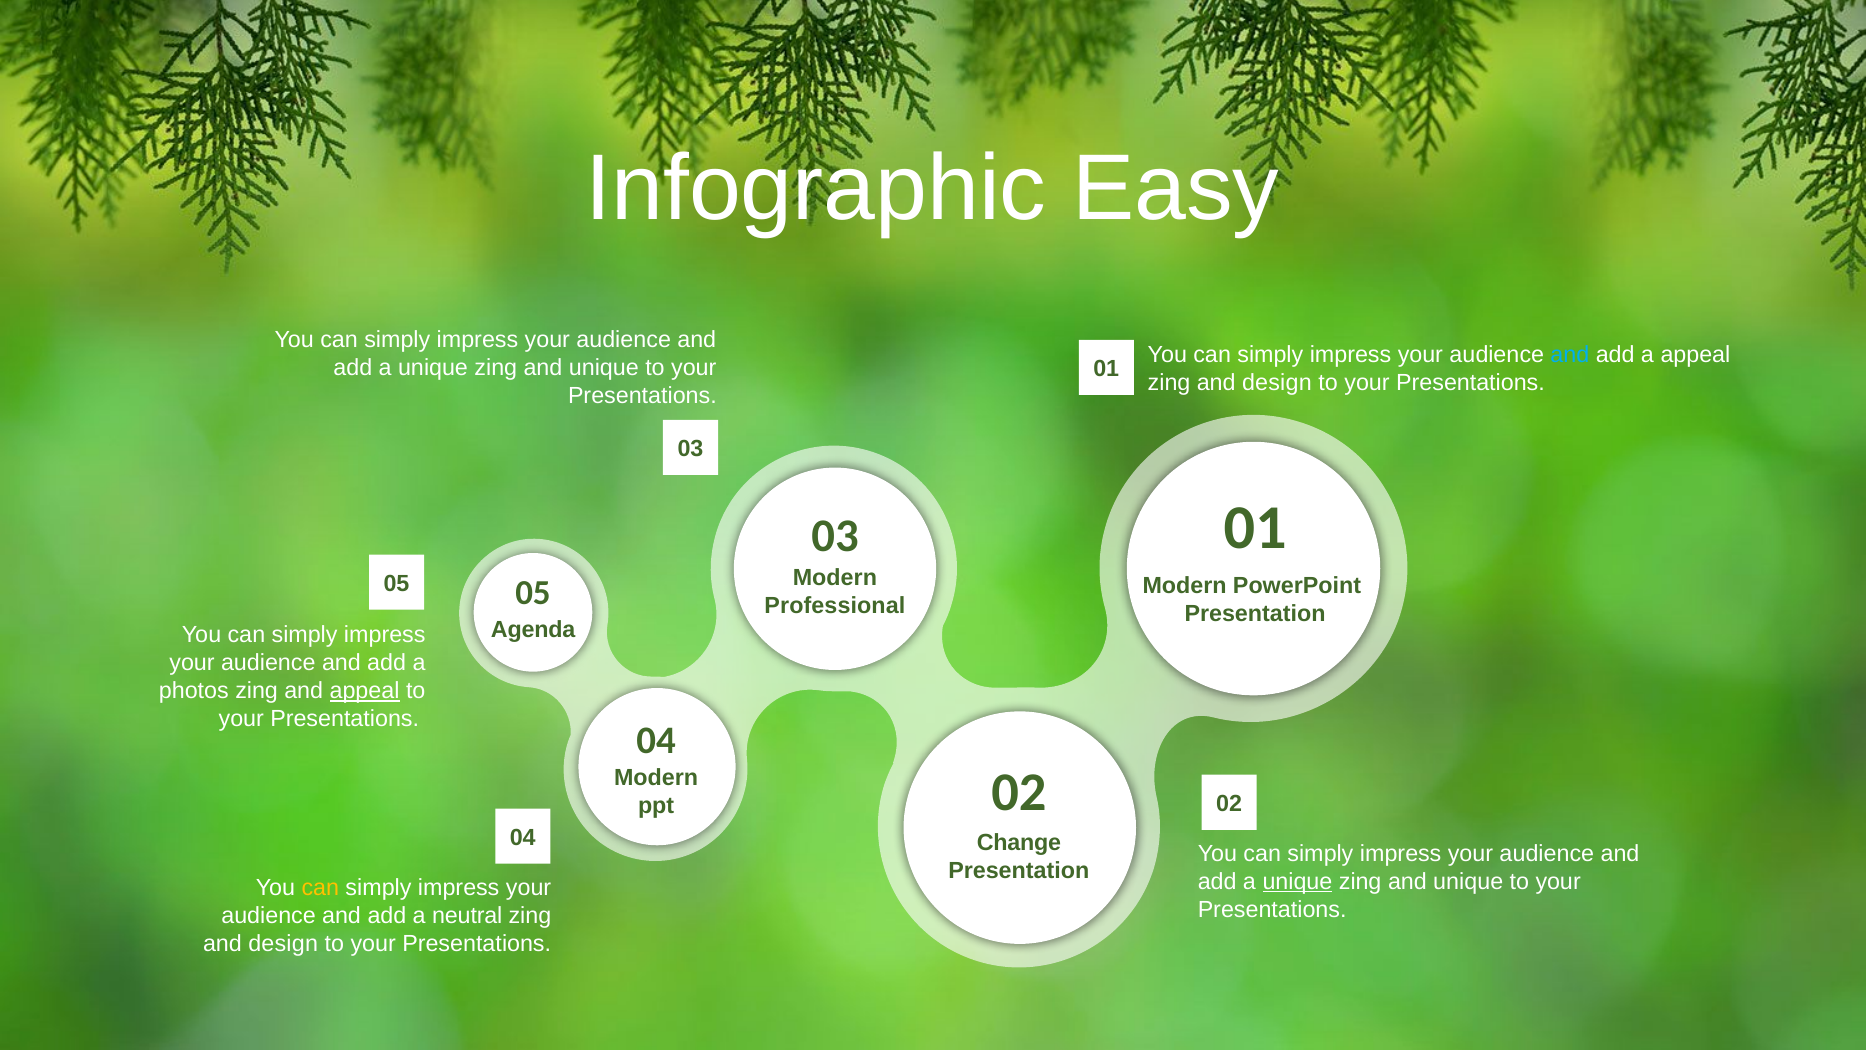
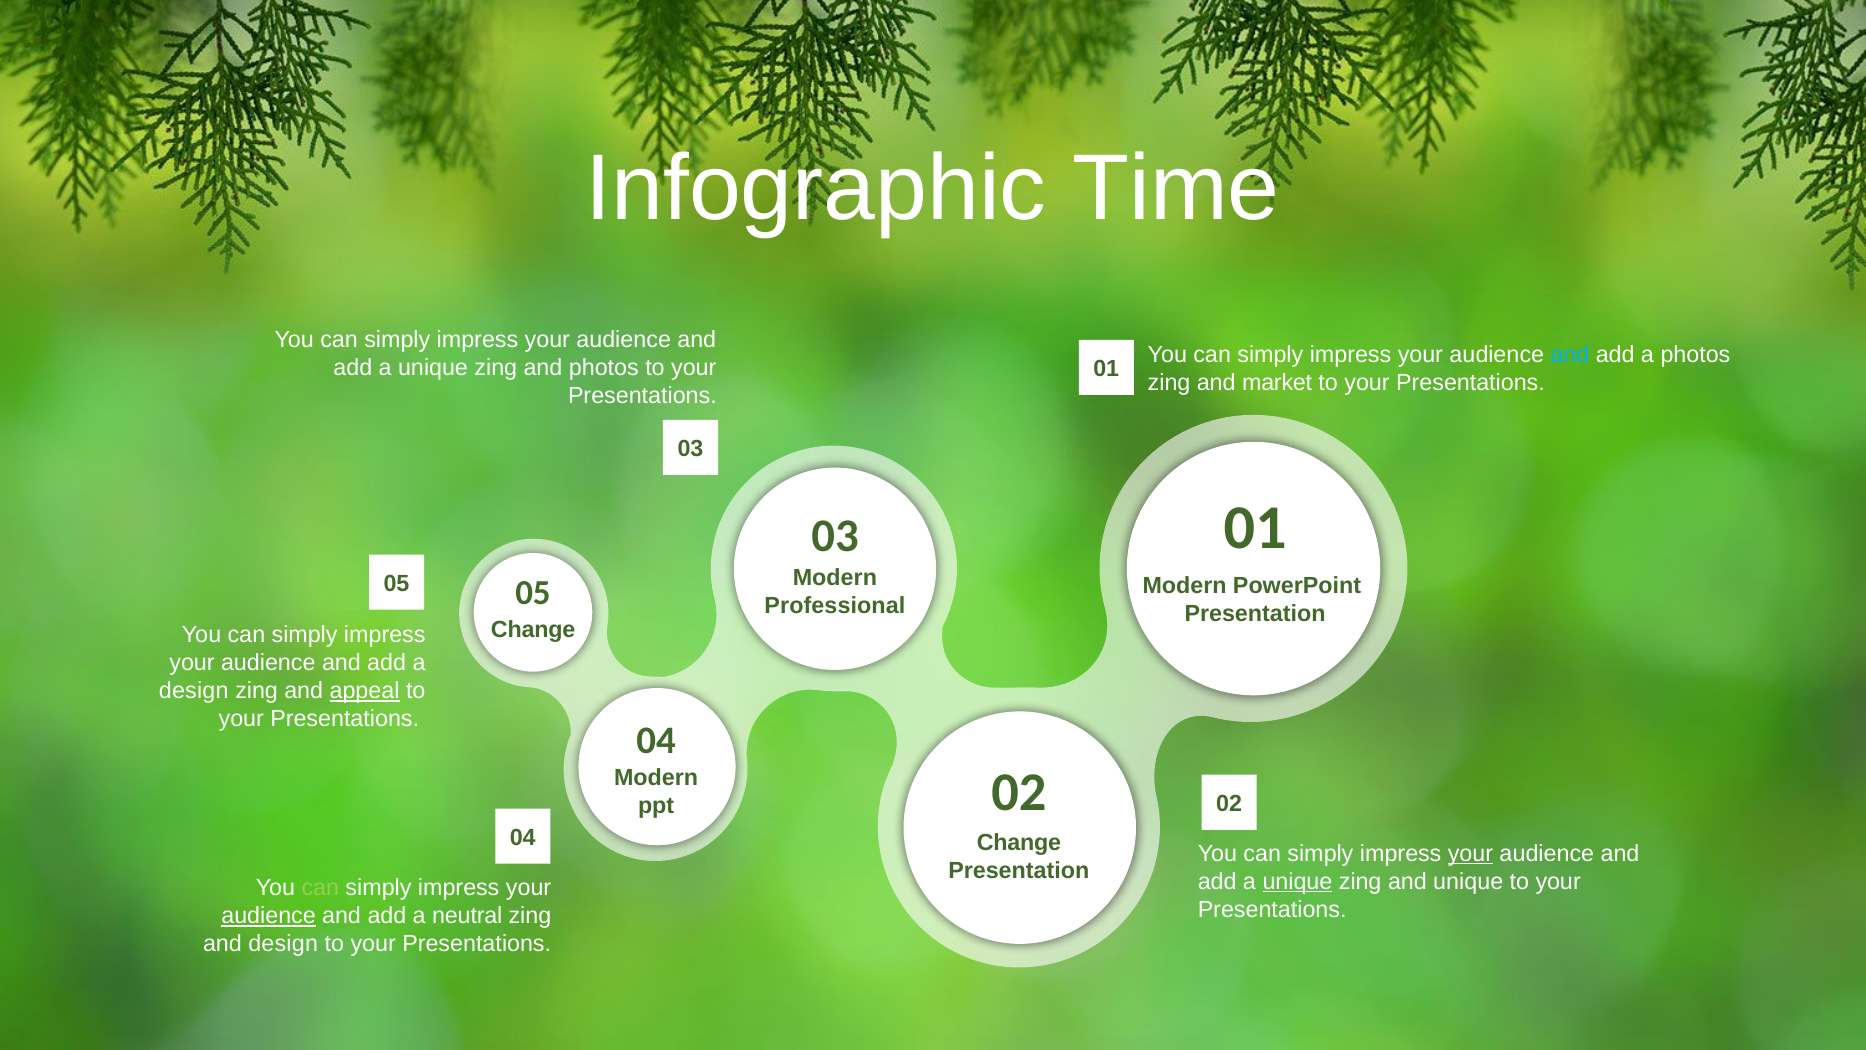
Easy: Easy -> Time
a appeal: appeal -> photos
unique at (604, 368): unique -> photos
design at (1277, 382): design -> market
Agenda at (533, 629): Agenda -> Change
photos at (194, 691): photos -> design
your at (1470, 853) underline: none -> present
can at (320, 888) colour: yellow -> light green
audience at (269, 916) underline: none -> present
